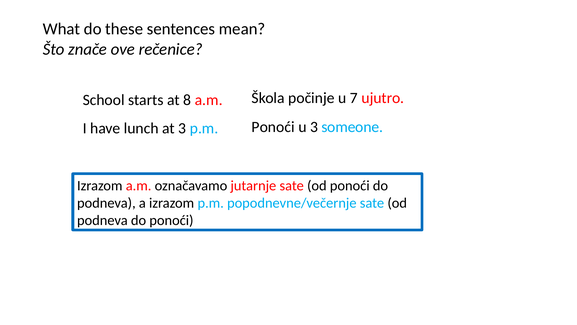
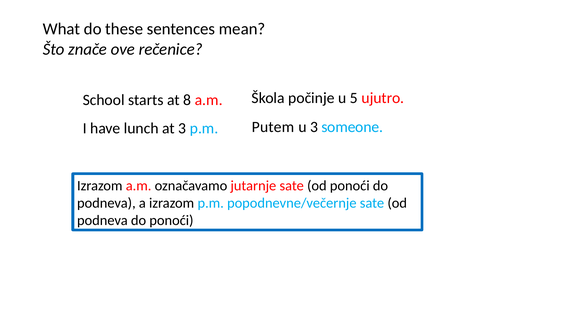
7: 7 -> 5
Ponoći at (273, 127): Ponoći -> Putem
